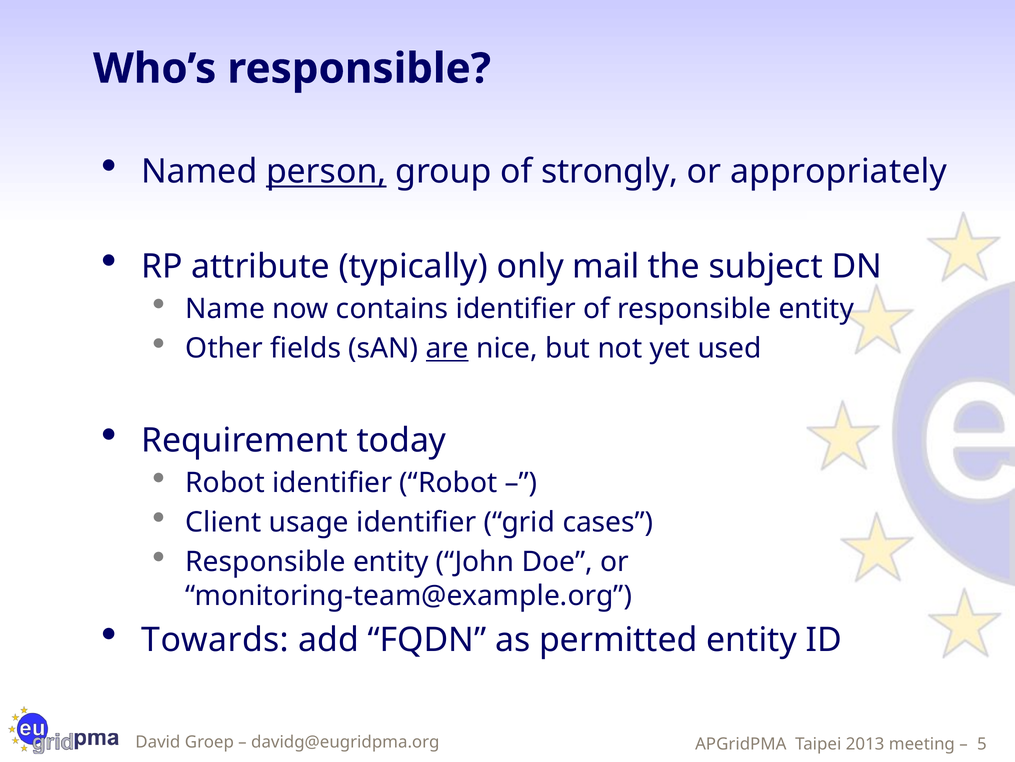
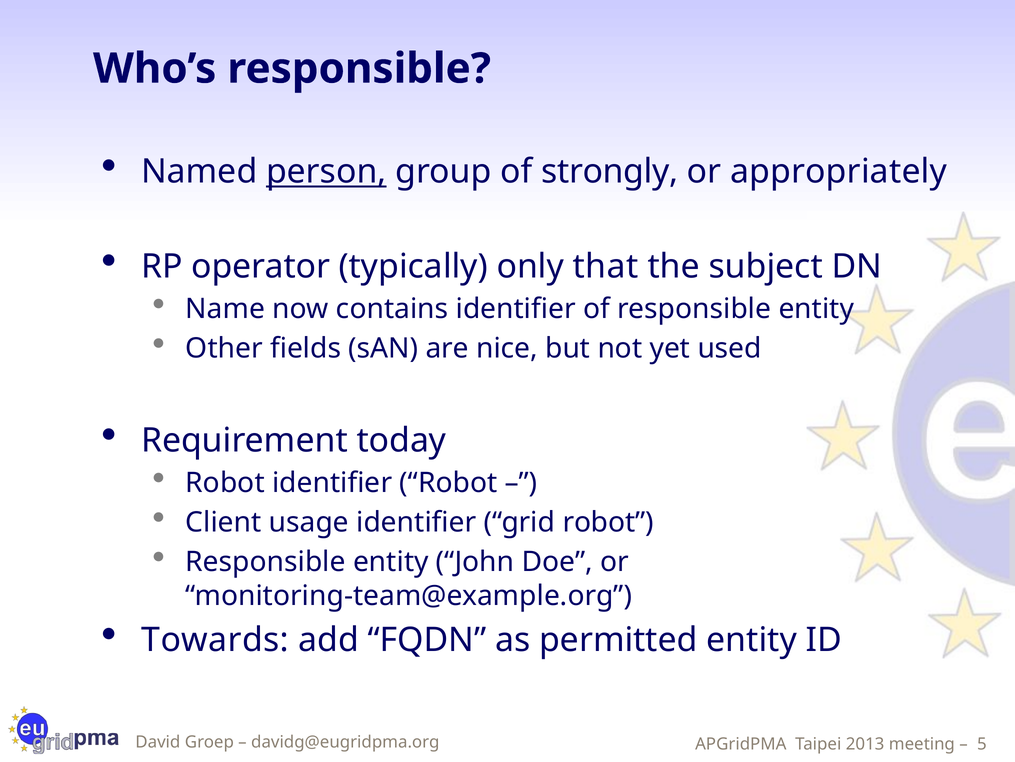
attribute: attribute -> operator
mail: mail -> that
are underline: present -> none
grid cases: cases -> robot
